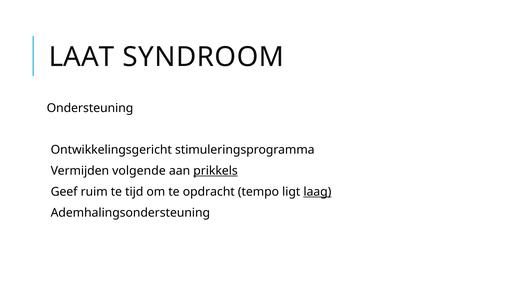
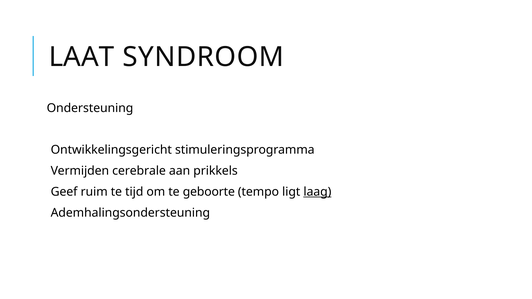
volgende: volgende -> cerebrale
prikkels underline: present -> none
opdracht: opdracht -> geboorte
